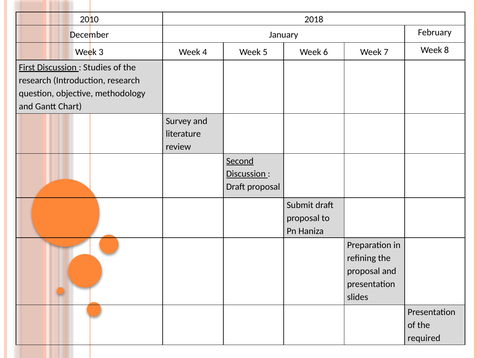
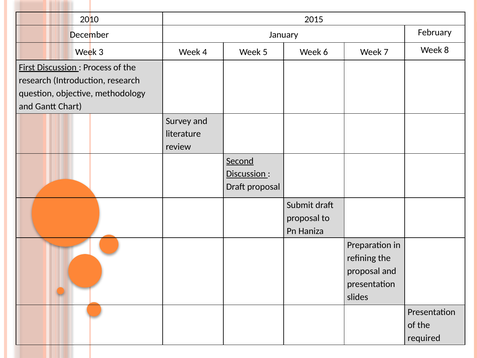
2018: 2018 -> 2015
Studies: Studies -> Process
